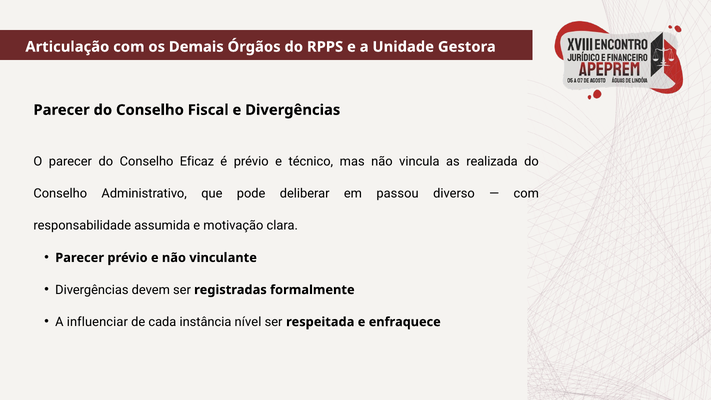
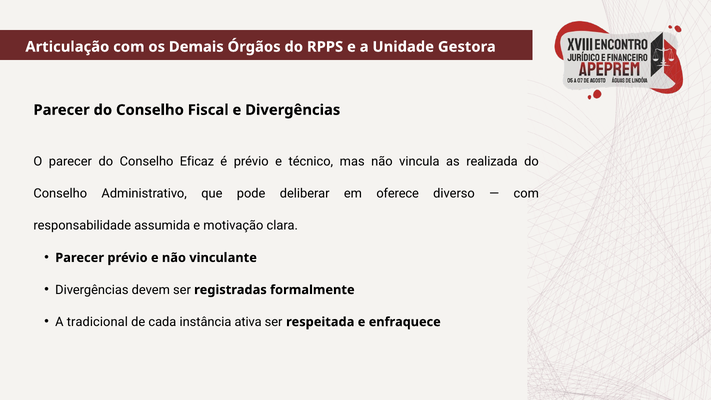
passou: passou -> oferece
influenciar: influenciar -> tradicional
nível: nível -> ativa
